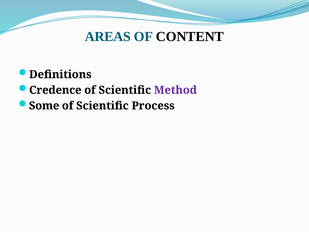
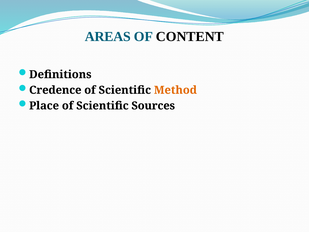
Method colour: purple -> orange
Some: Some -> Place
Process: Process -> Sources
